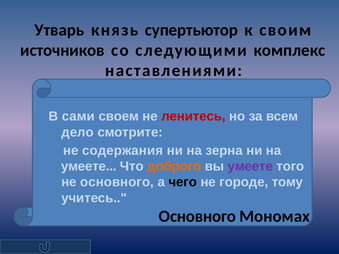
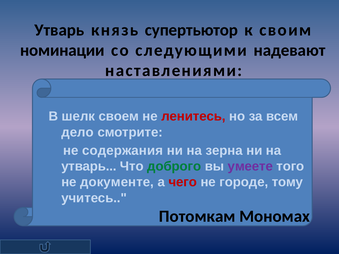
источников: источников -> номинации
комплекс: комплекс -> надевают
сами: сами -> шелк
умеете at (89, 167): умеете -> утварь
доброго colour: orange -> green
не основного: основного -> документе
чего colour: black -> red
Основного at (197, 216): Основного -> Потомкам
